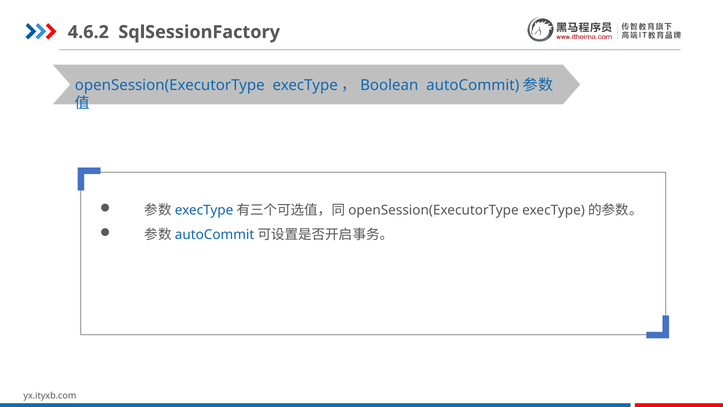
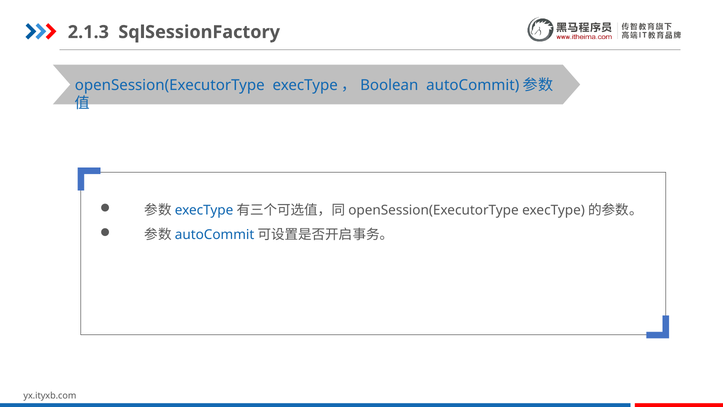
4.6.2: 4.6.2 -> 2.1.3
